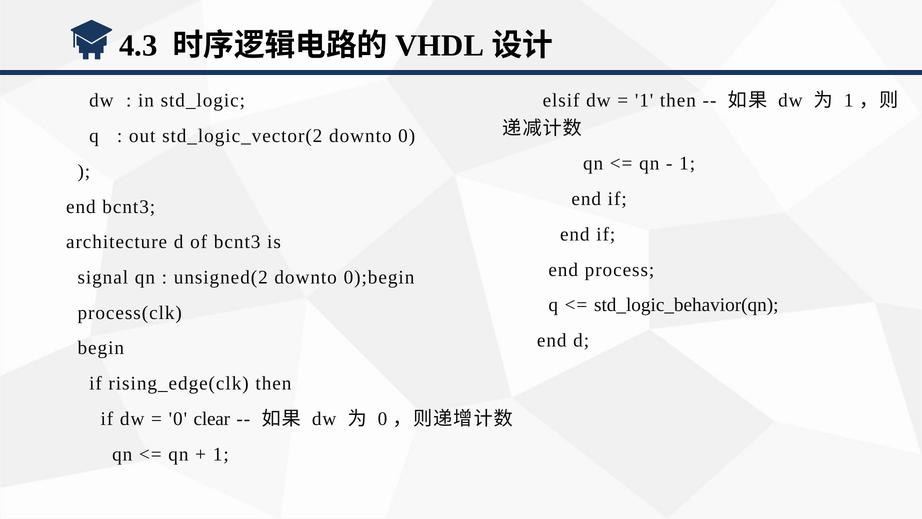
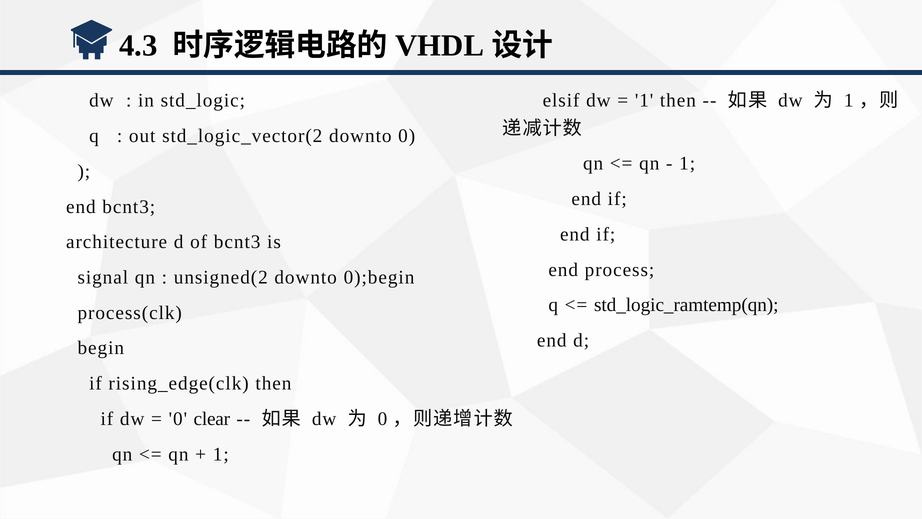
std_logic_behavior(qn: std_logic_behavior(qn -> std_logic_ramtemp(qn
